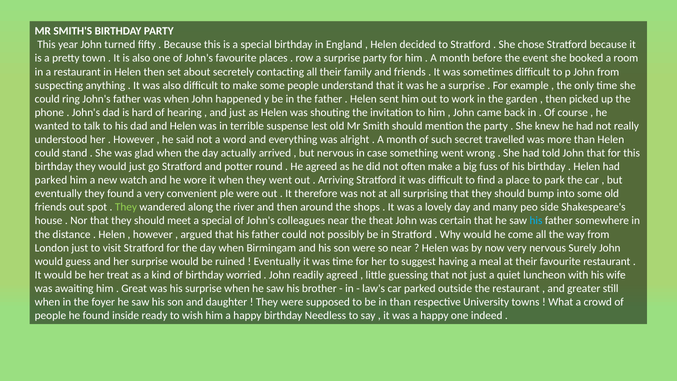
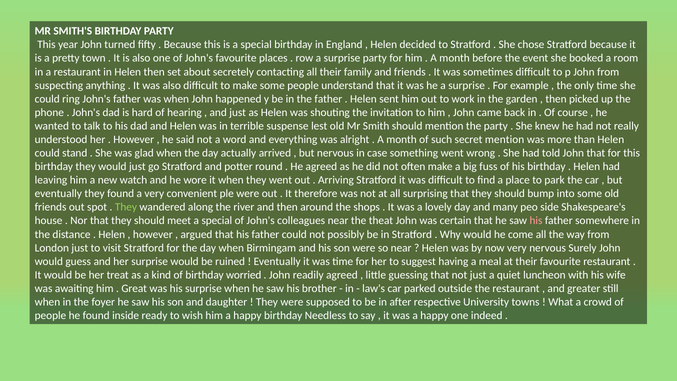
secret travelled: travelled -> mention
parked at (51, 180): parked -> leaving
his at (536, 221) colour: light blue -> pink
in than: than -> after
